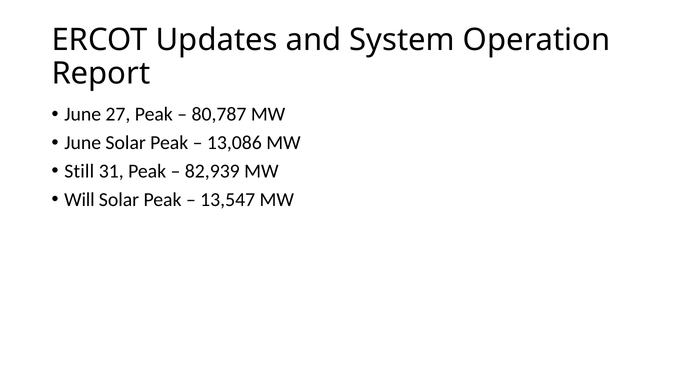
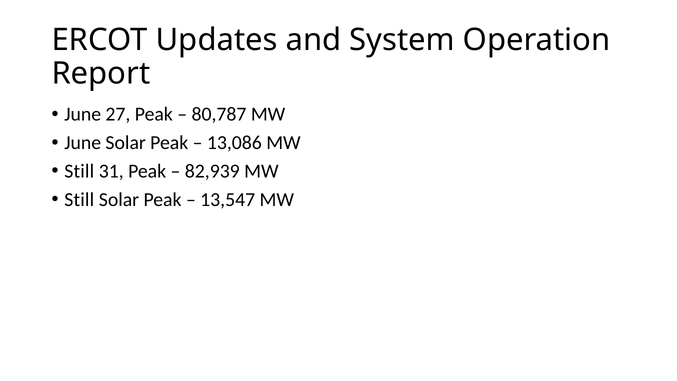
Will at (79, 199): Will -> Still
